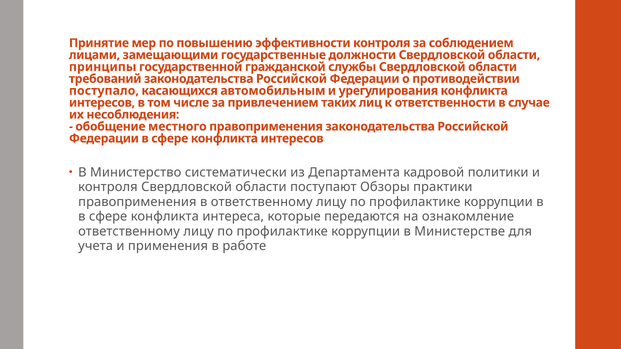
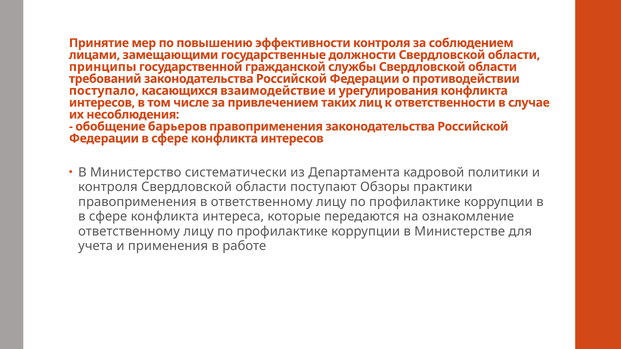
автомобильным: автомобильным -> взаимодействие
местного: местного -> барьеров
